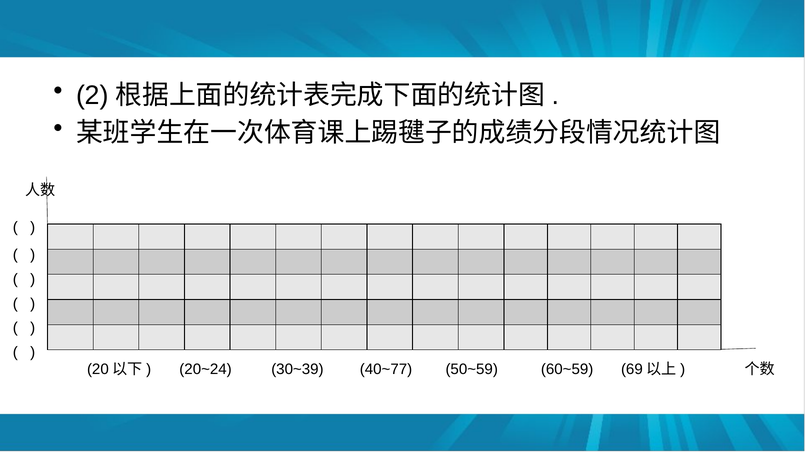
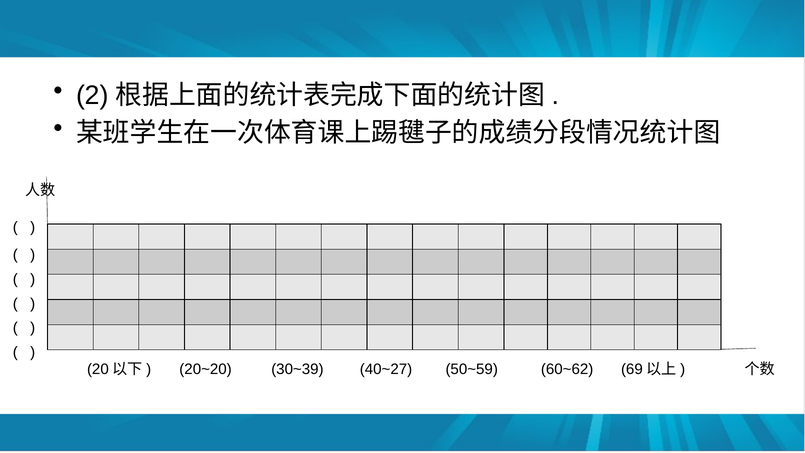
20~24: 20~24 -> 20~20
40~77: 40~77 -> 40~27
60~59: 60~59 -> 60~62
